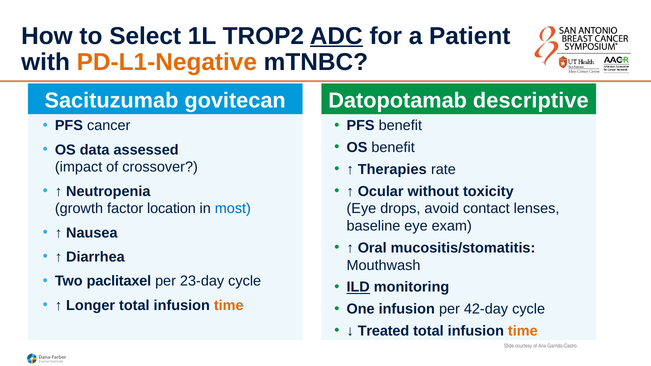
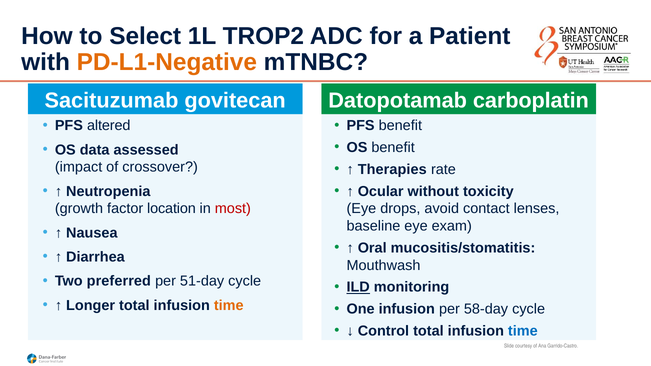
ADC underline: present -> none
descriptive: descriptive -> carboplatin
cancer: cancer -> altered
most colour: blue -> red
paclitaxel: paclitaxel -> preferred
23-day: 23-day -> 51-day
42-day: 42-day -> 58-day
Treated: Treated -> Control
time at (523, 331) colour: orange -> blue
